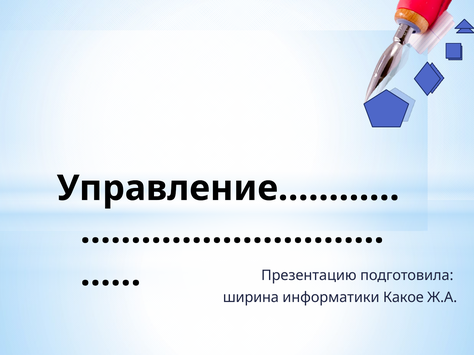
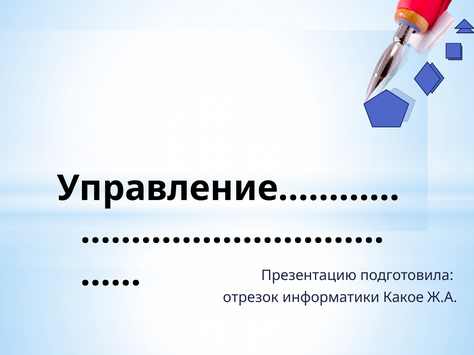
ширина: ширина -> отрезок
